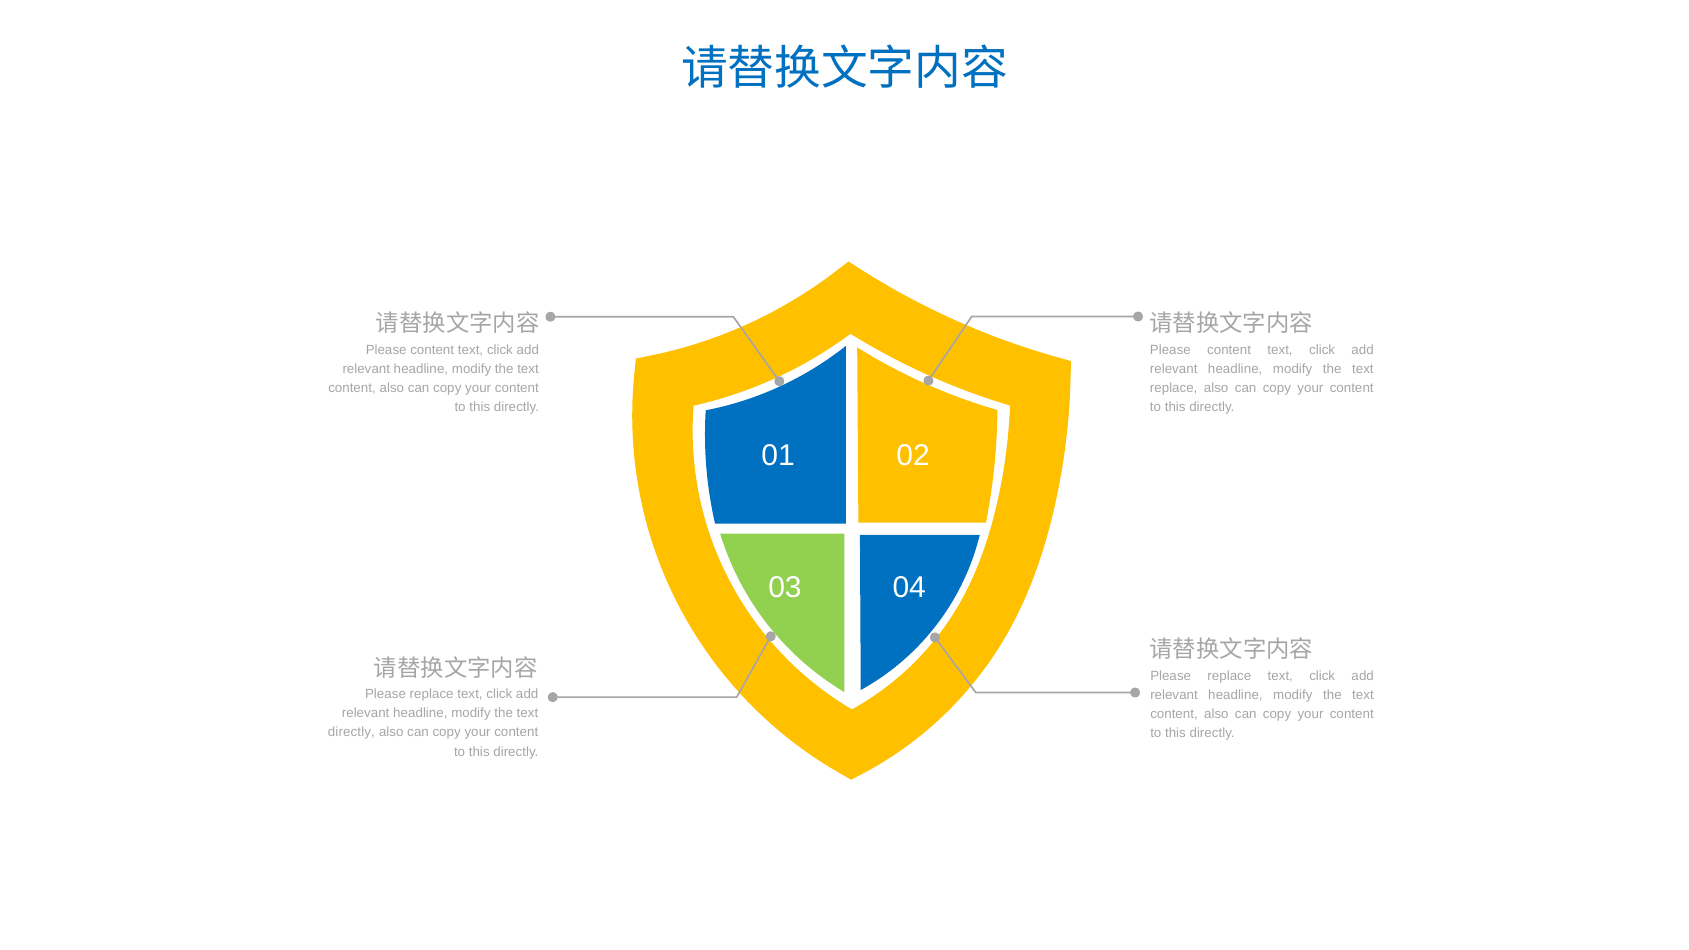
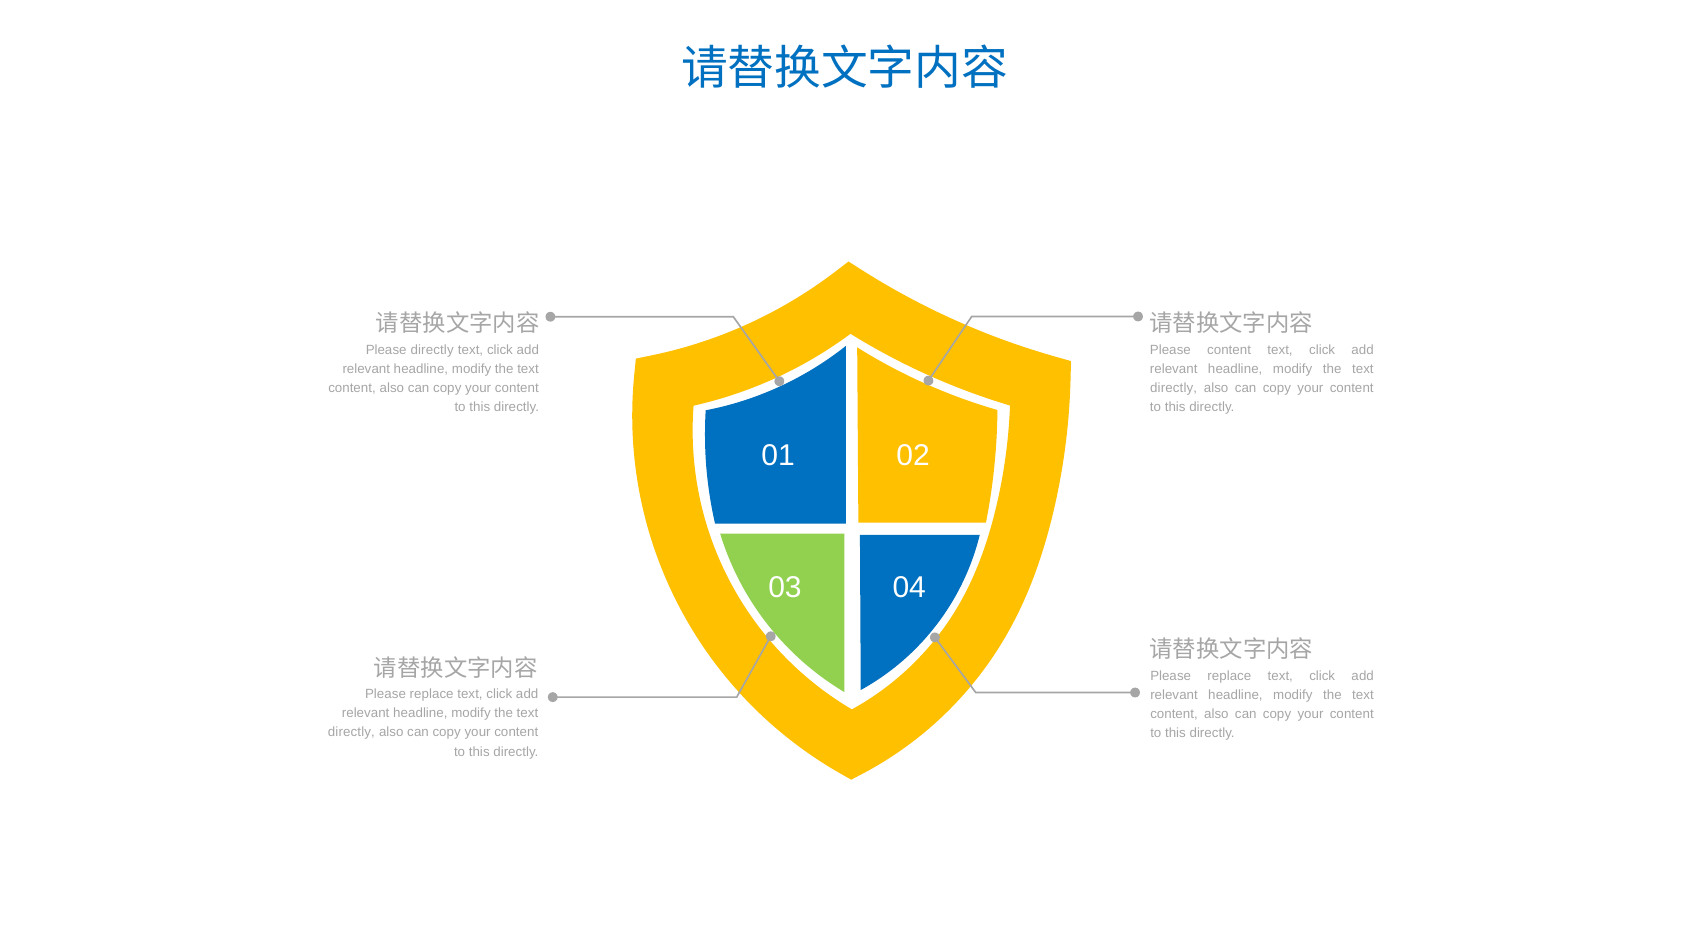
content at (432, 350): content -> directly
replace at (1174, 388): replace -> directly
